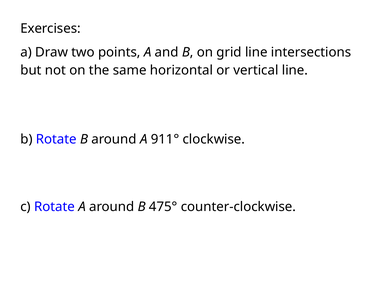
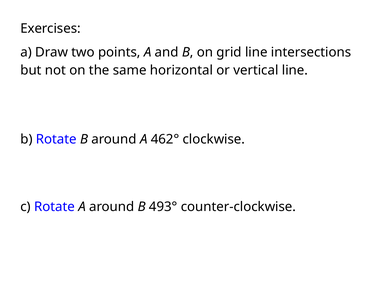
911°: 911° -> 462°
475°: 475° -> 493°
